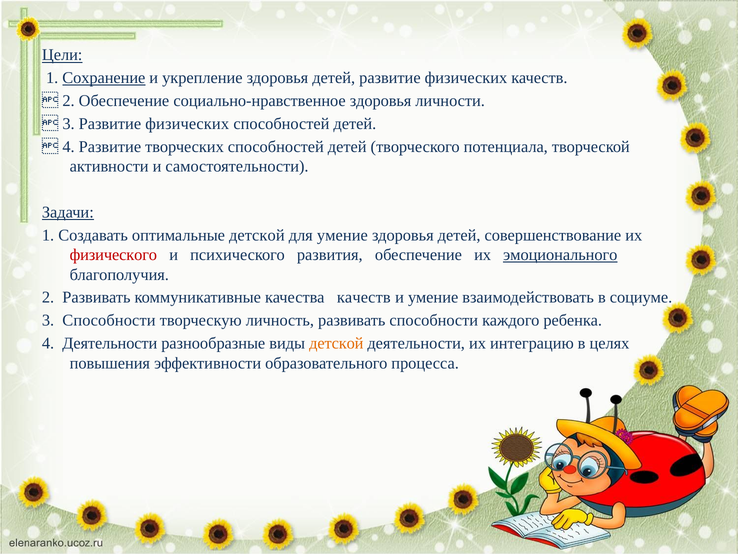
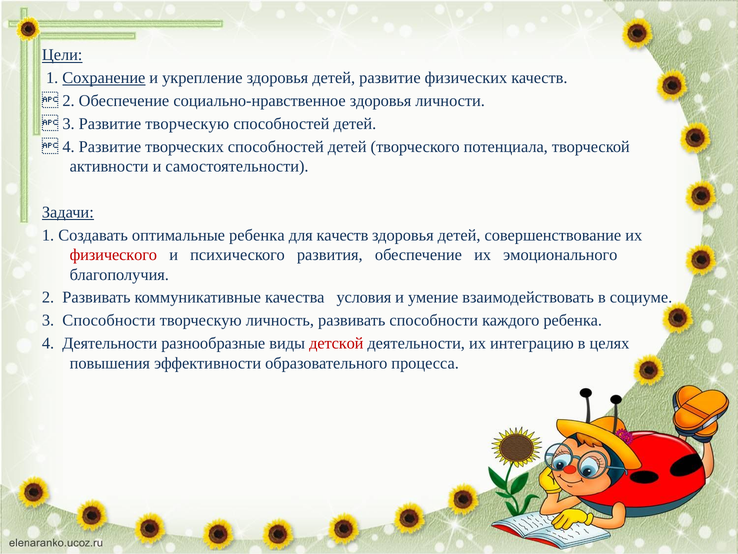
3 Развитие физических: физических -> творческую
оптимальные детской: детской -> ребенка
для умение: умение -> качеств
эмоционального underline: present -> none
качества качеств: качеств -> условия
детской at (336, 343) colour: orange -> red
